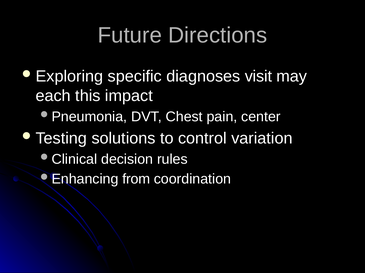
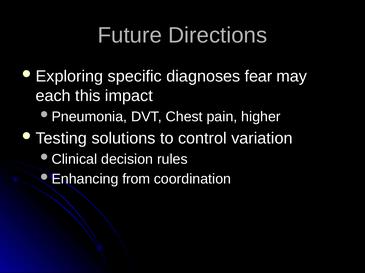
visit: visit -> fear
center: center -> higher
